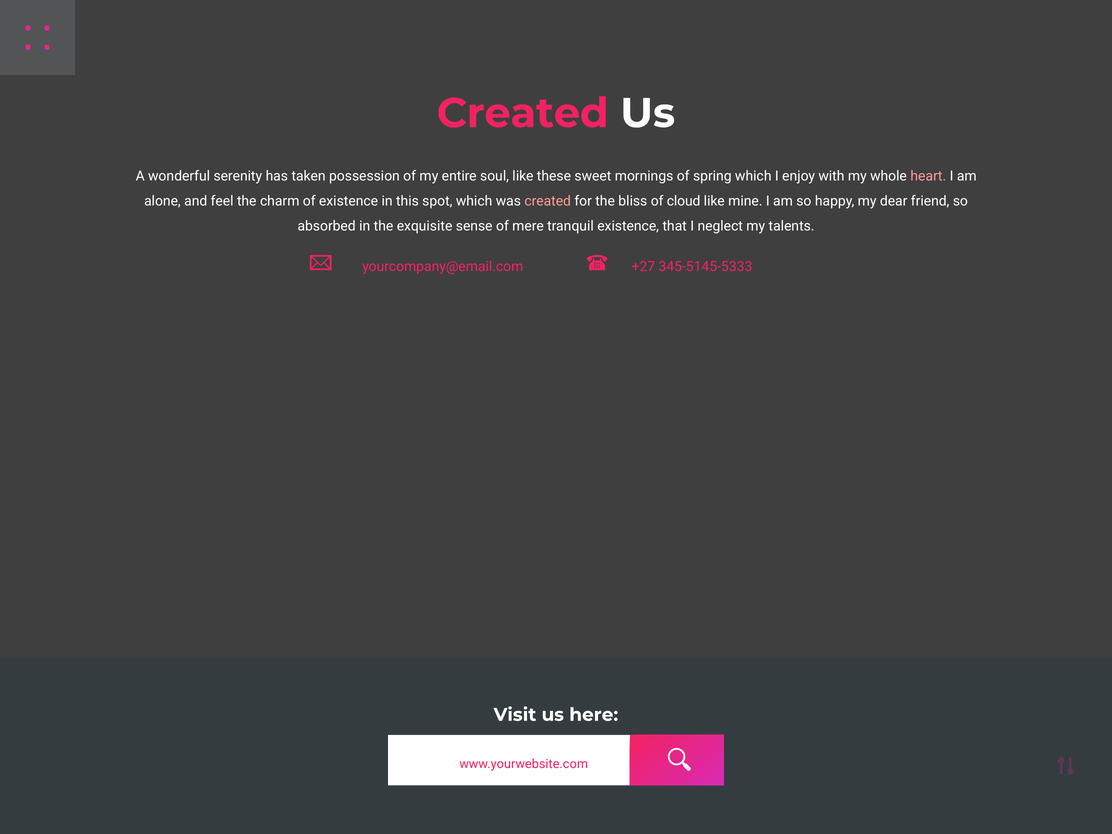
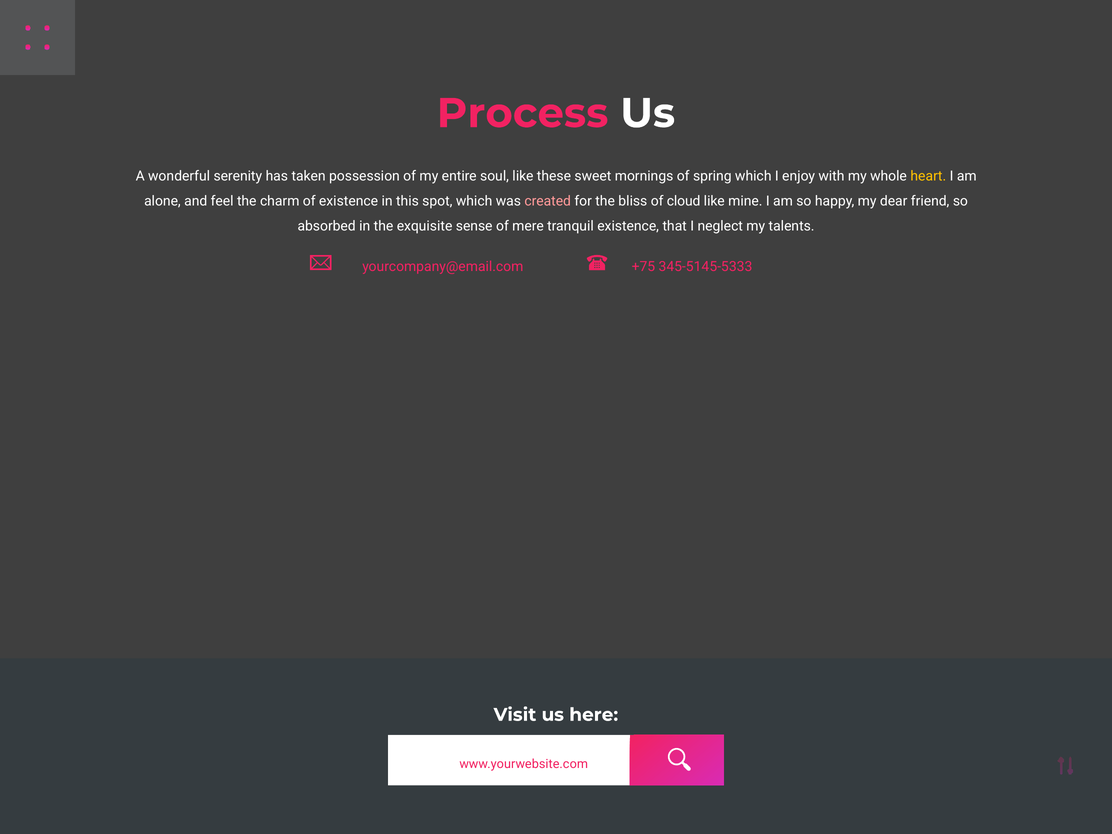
Created at (523, 113): Created -> Process
heart colour: pink -> yellow
+27: +27 -> +75
